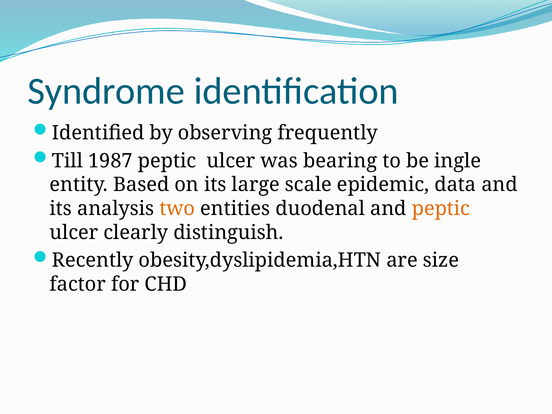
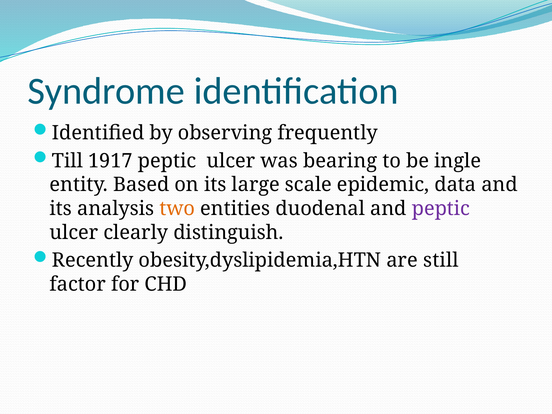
1987: 1987 -> 1917
peptic at (441, 209) colour: orange -> purple
size: size -> still
